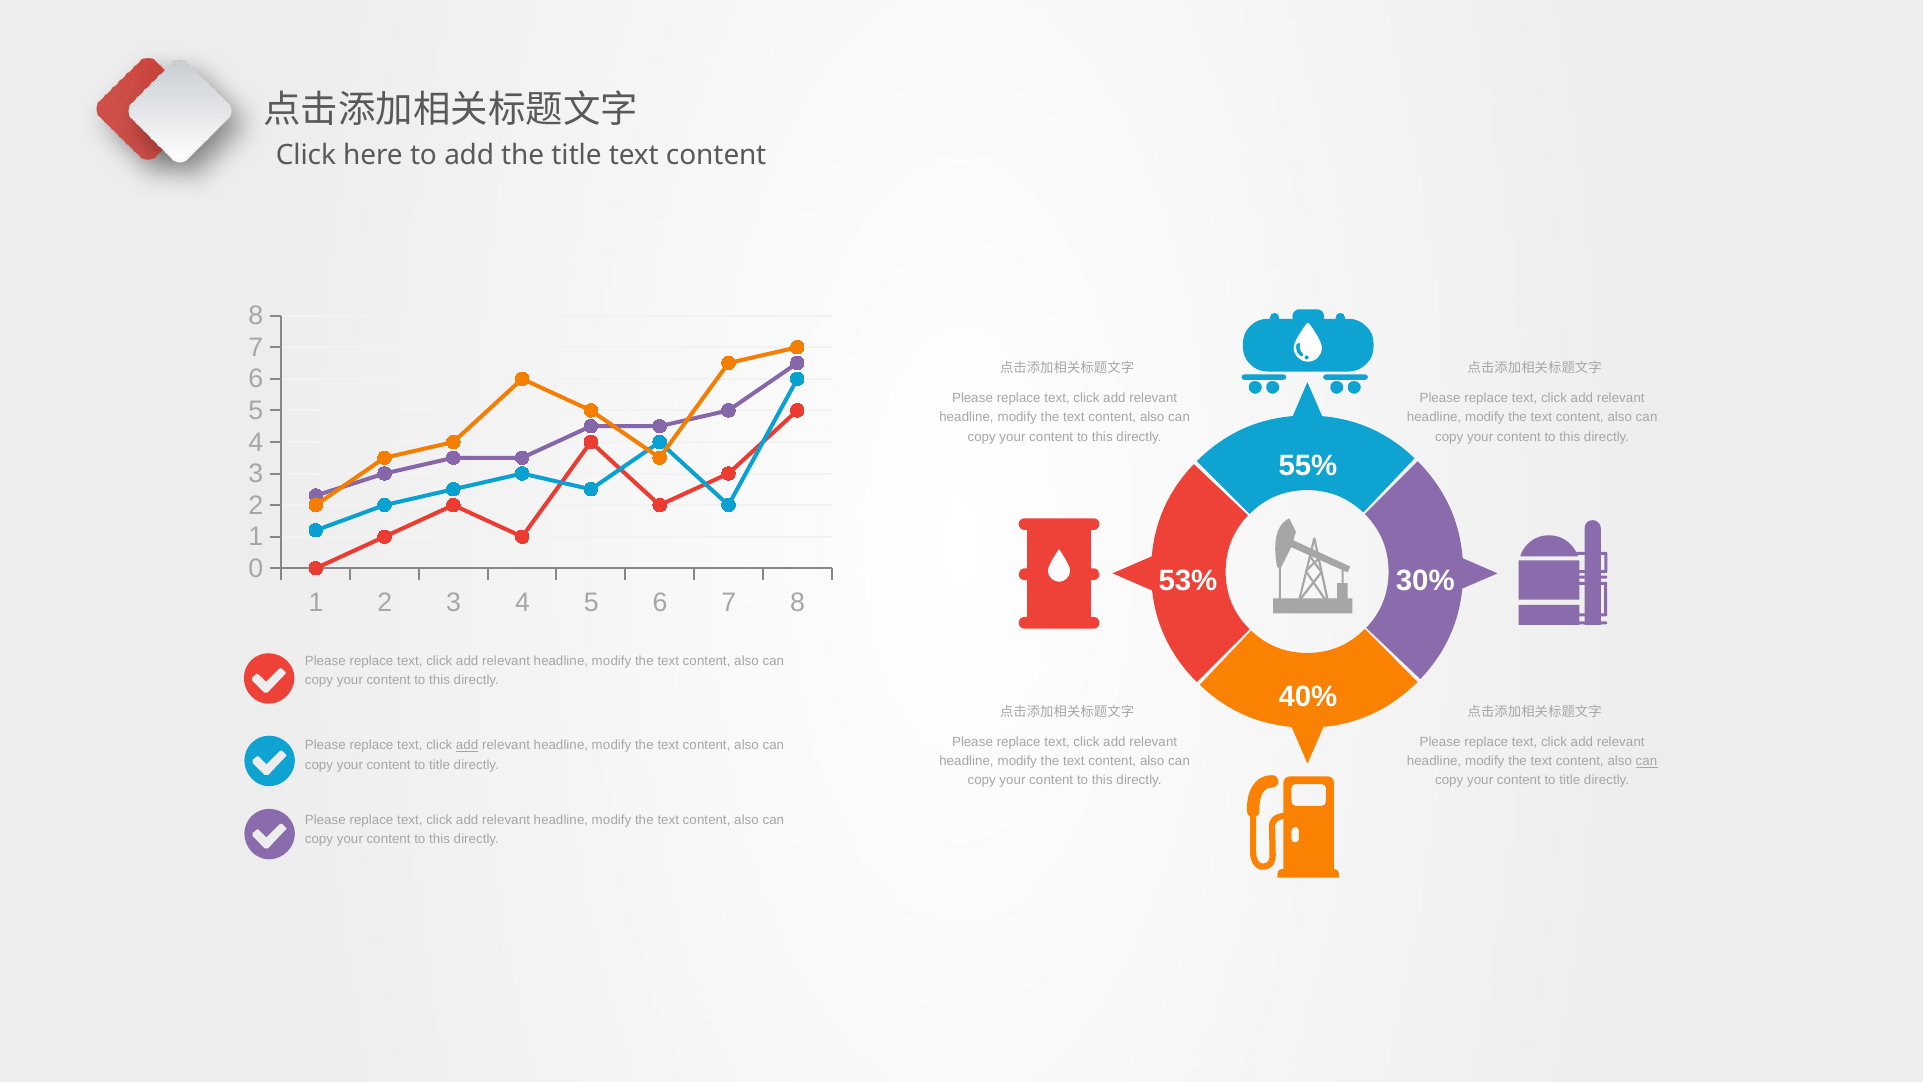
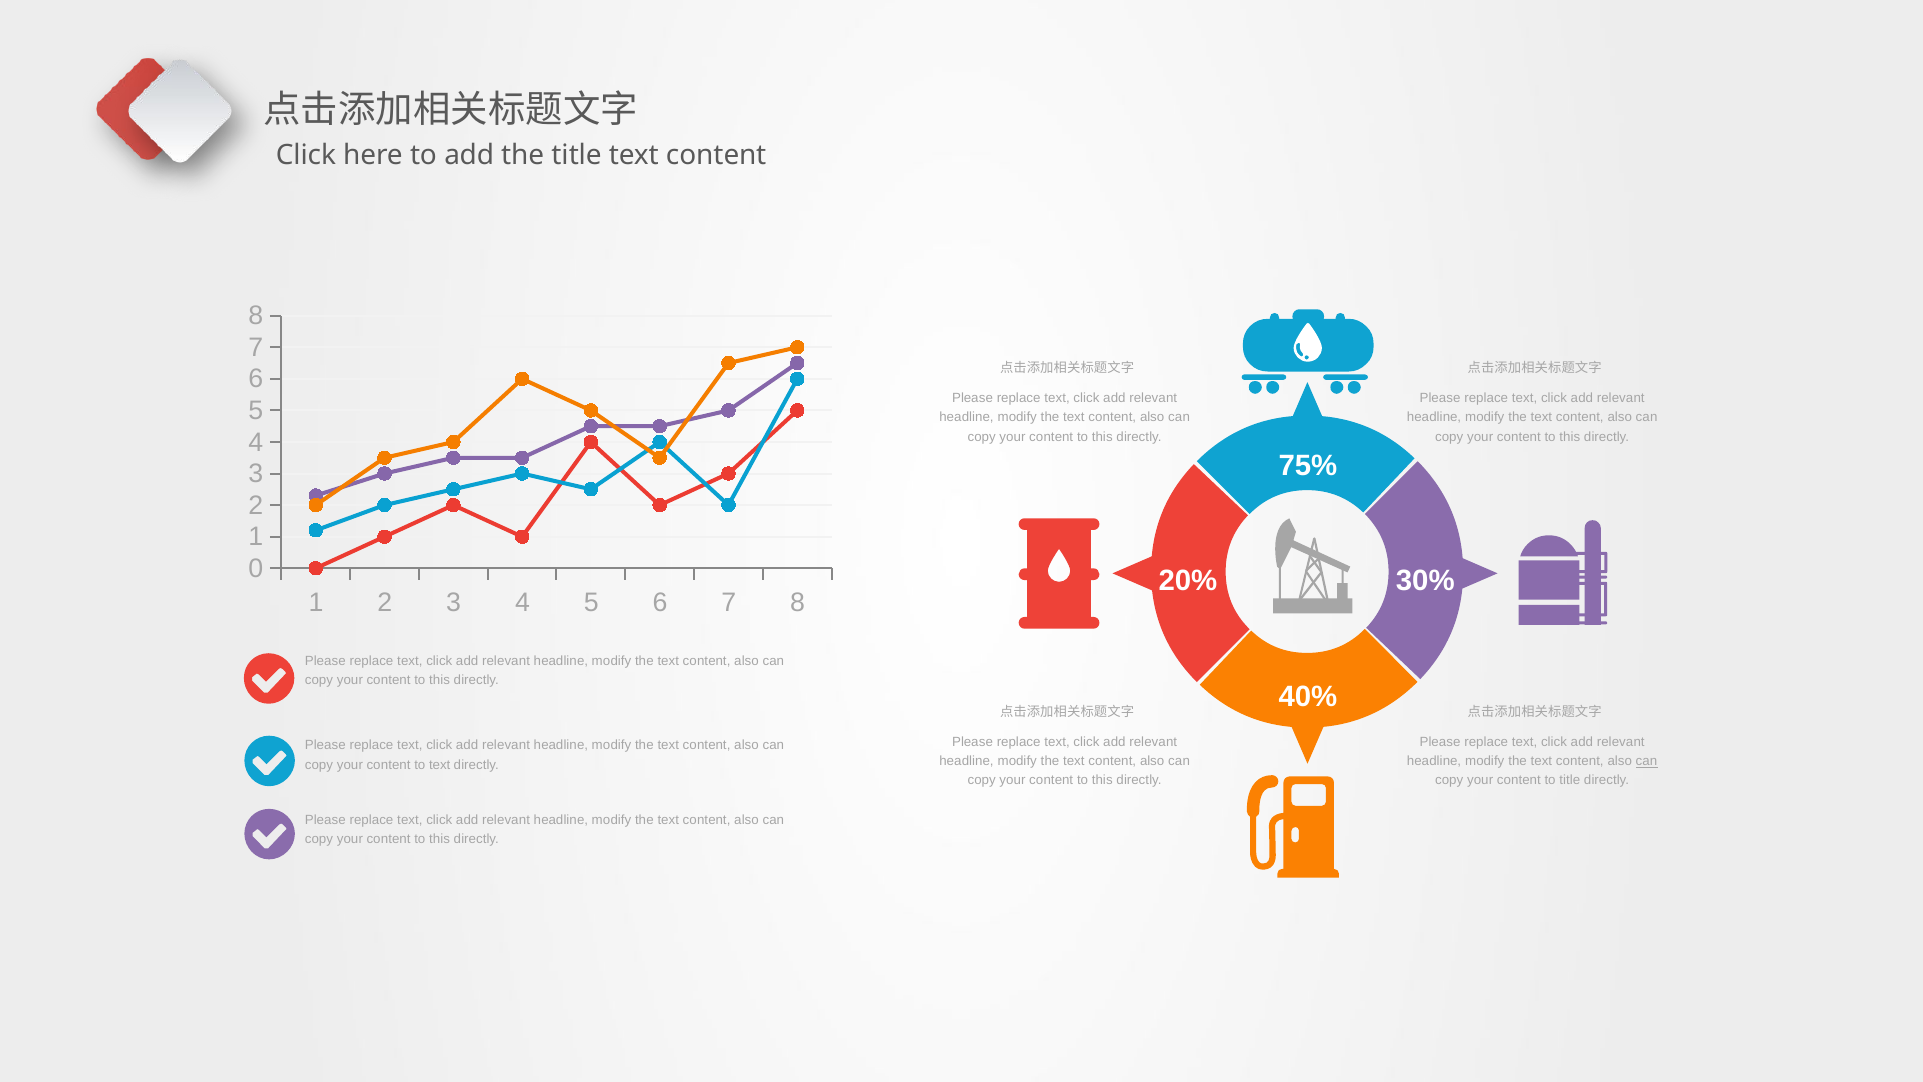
55%: 55% -> 75%
53%: 53% -> 20%
add at (467, 745) underline: present -> none
title at (440, 765): title -> text
